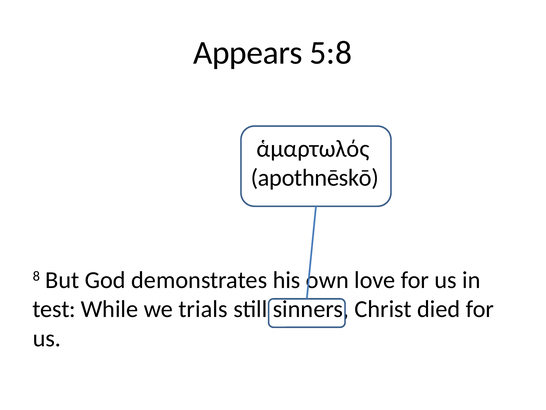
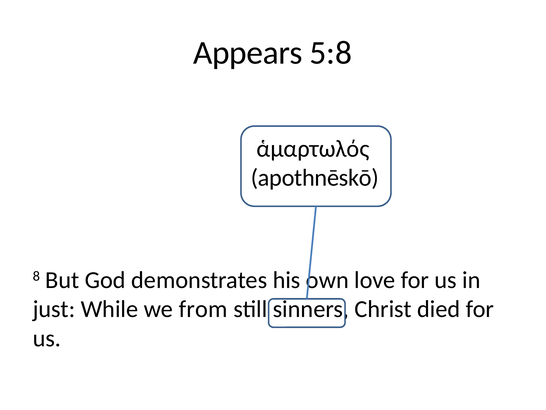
test: test -> just
trials: trials -> from
